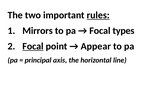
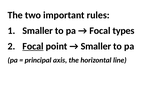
rules underline: present -> none
Mirrors at (38, 31): Mirrors -> Smaller
Appear at (96, 46): Appear -> Smaller
